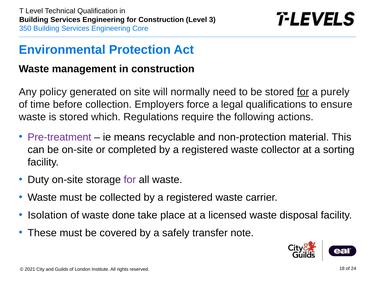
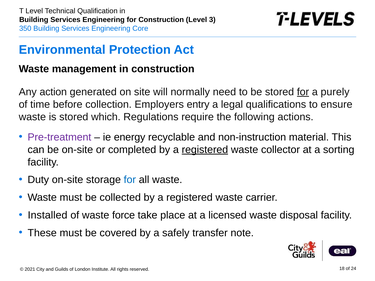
policy: policy -> action
force: force -> entry
means: means -> energy
non-protection: non-protection -> non-instruction
registered at (205, 150) underline: none -> present
for at (130, 180) colour: purple -> blue
Isolation: Isolation -> Installed
done: done -> force
